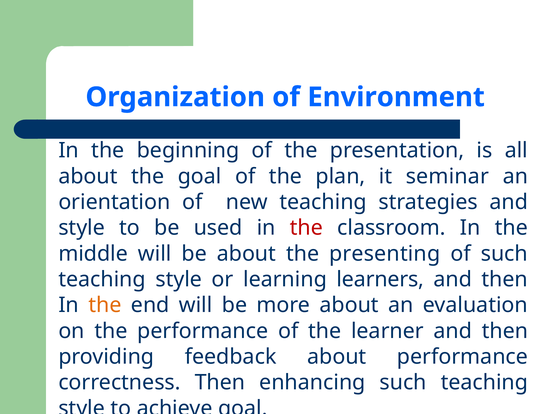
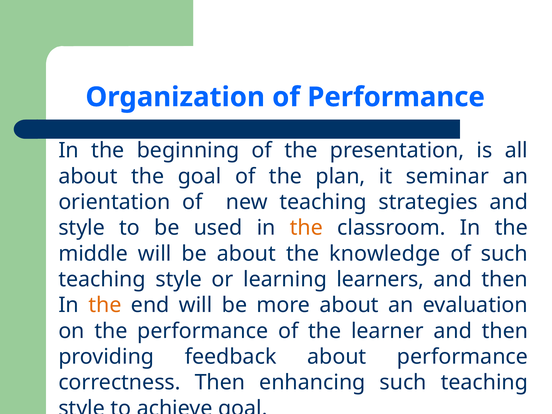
of Environment: Environment -> Performance
the at (306, 228) colour: red -> orange
presenting: presenting -> knowledge
